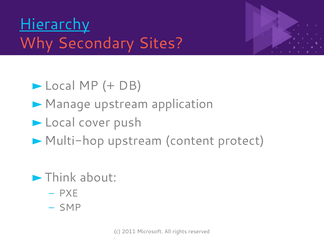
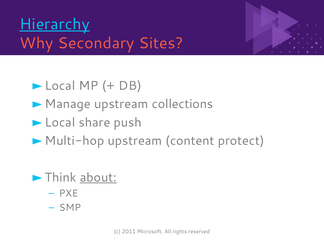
application: application -> collections
cover: cover -> share
about underline: none -> present
